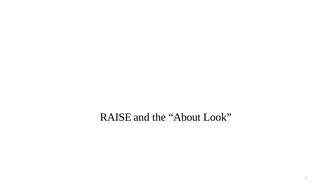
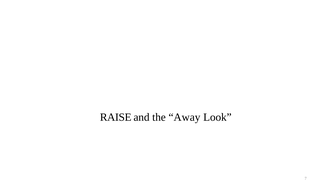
About: About -> Away
